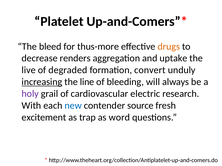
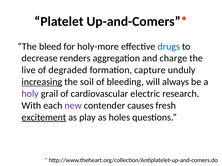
thus-more: thus-more -> holy-more
drugs colour: orange -> blue
uptake: uptake -> charge
convert: convert -> capture
line: line -> soil
new colour: blue -> purple
source: source -> causes
excitement underline: none -> present
trap: trap -> play
word: word -> holes
